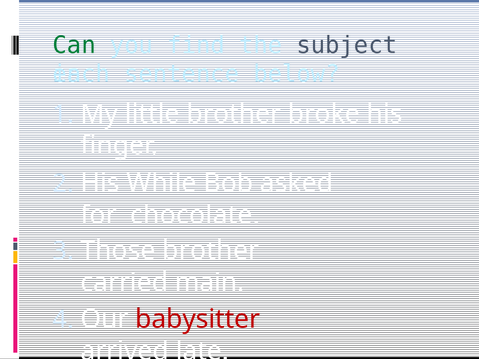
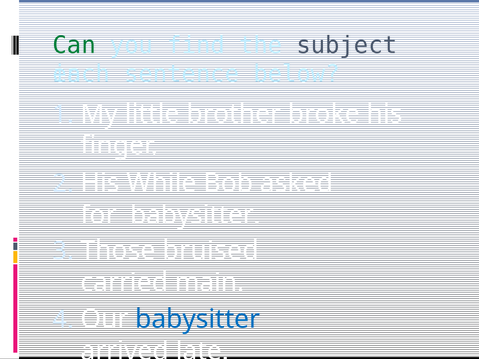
for chocolate: chocolate -> babysitter
Those brother: brother -> bruised
babysitter at (198, 319) colour: red -> blue
